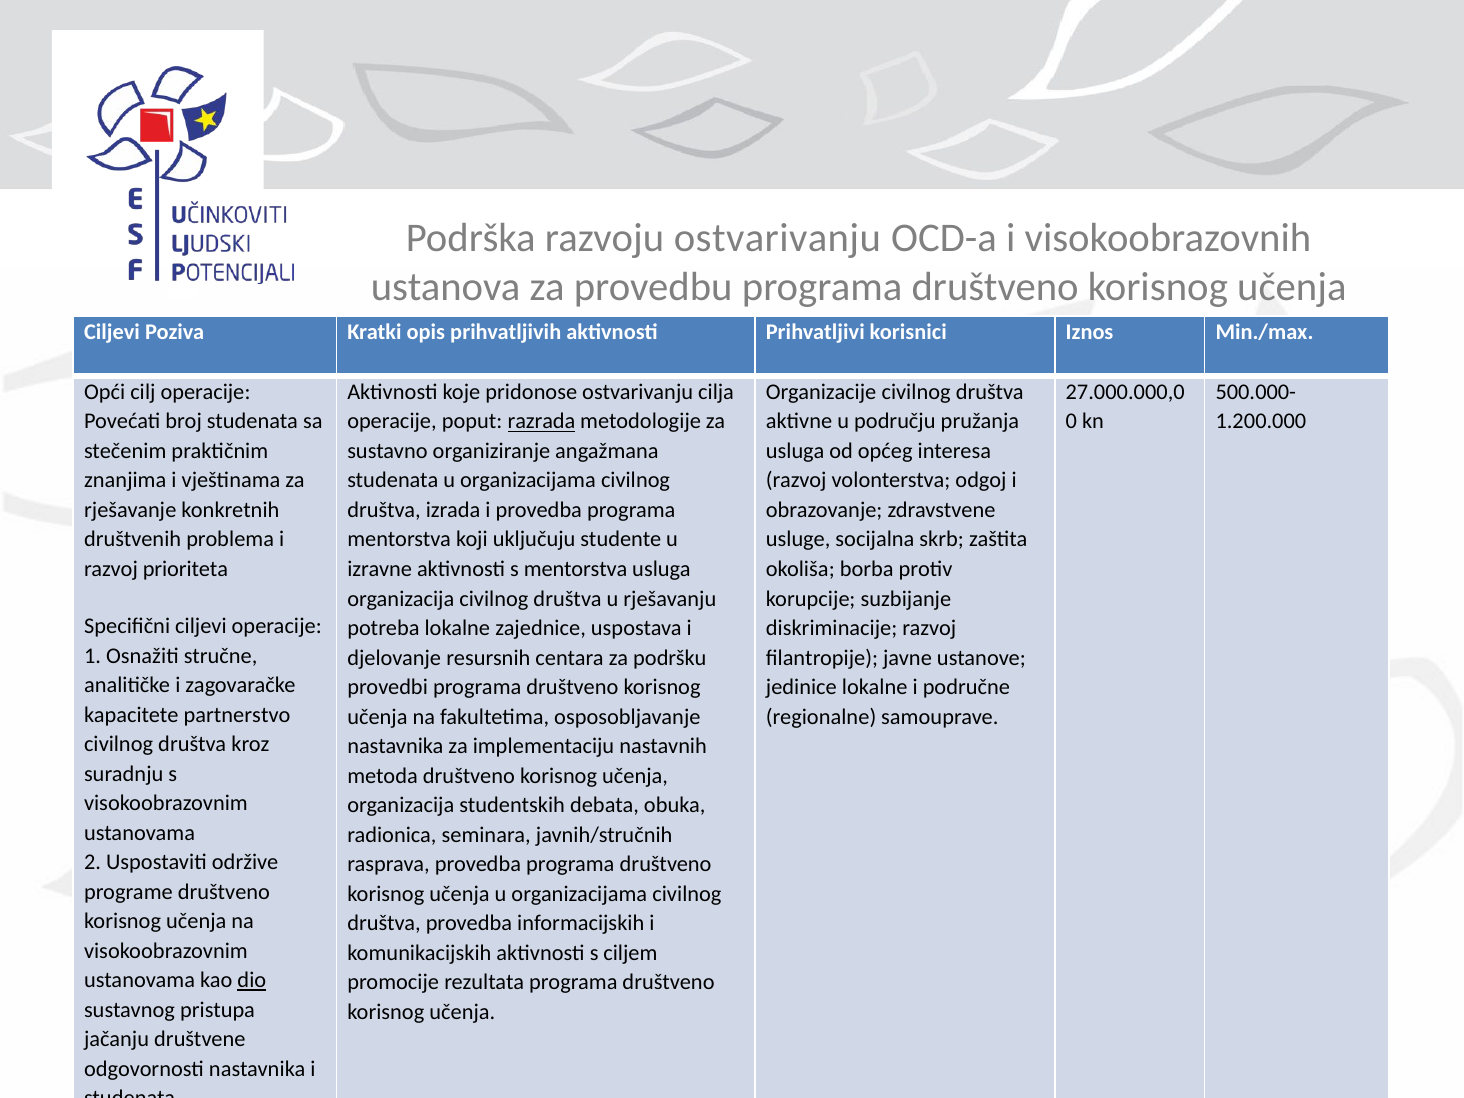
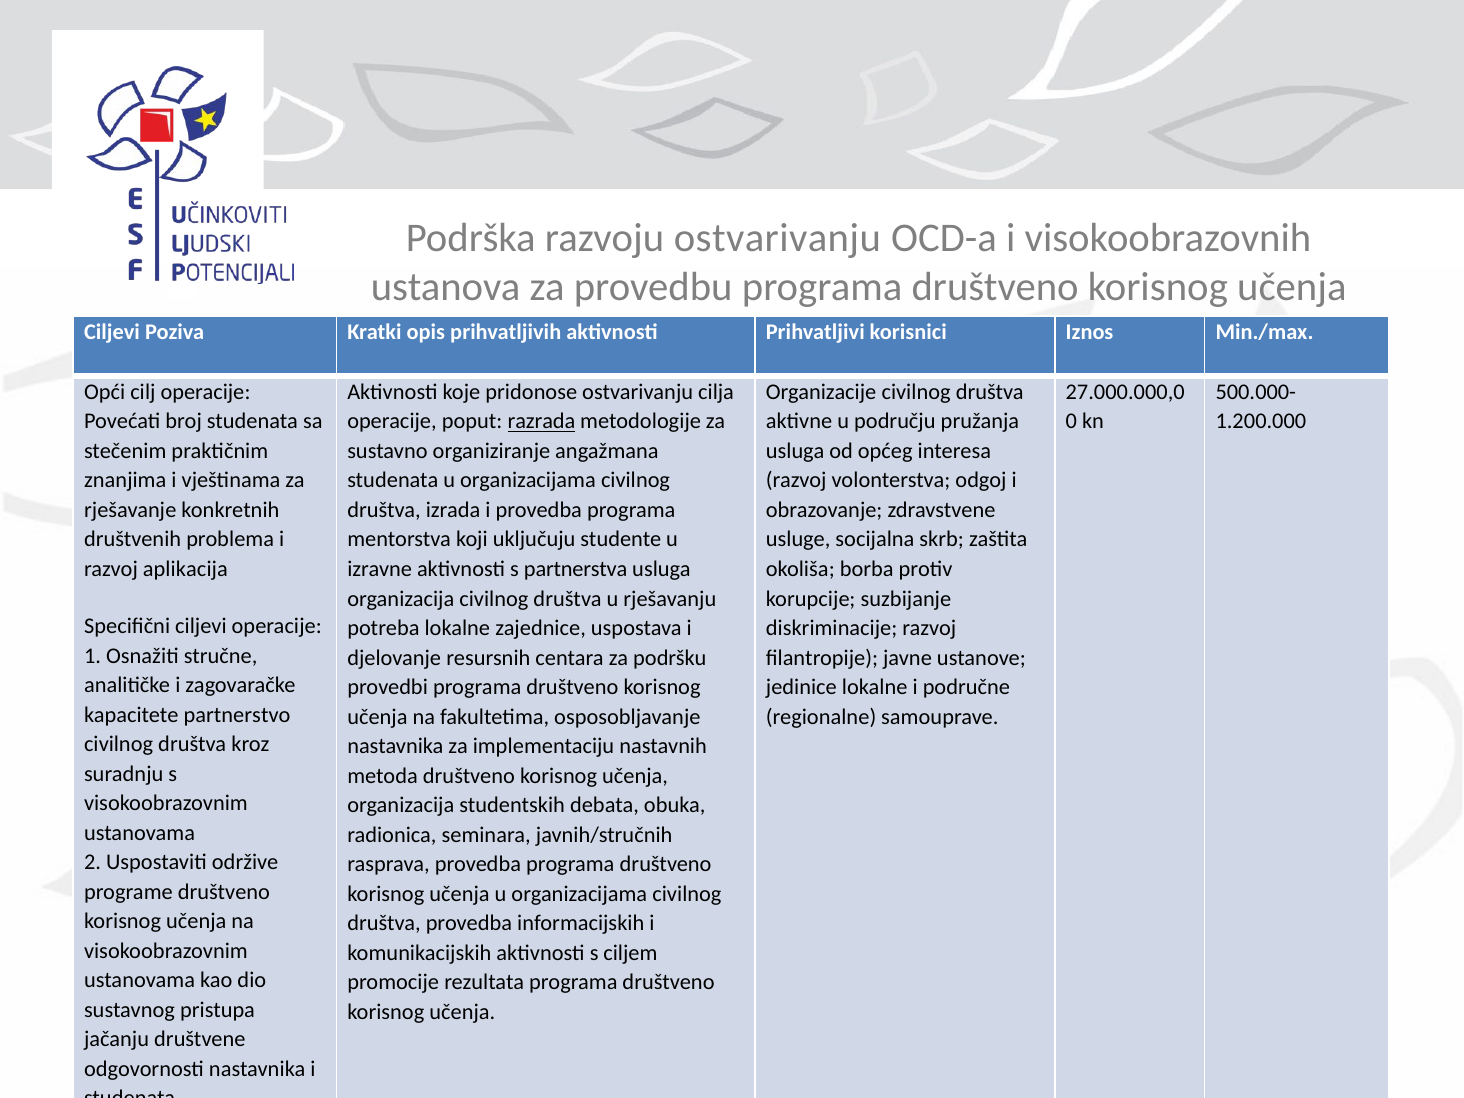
prioriteta: prioriteta -> aplikacija
s mentorstva: mentorstva -> partnerstva
dio underline: present -> none
